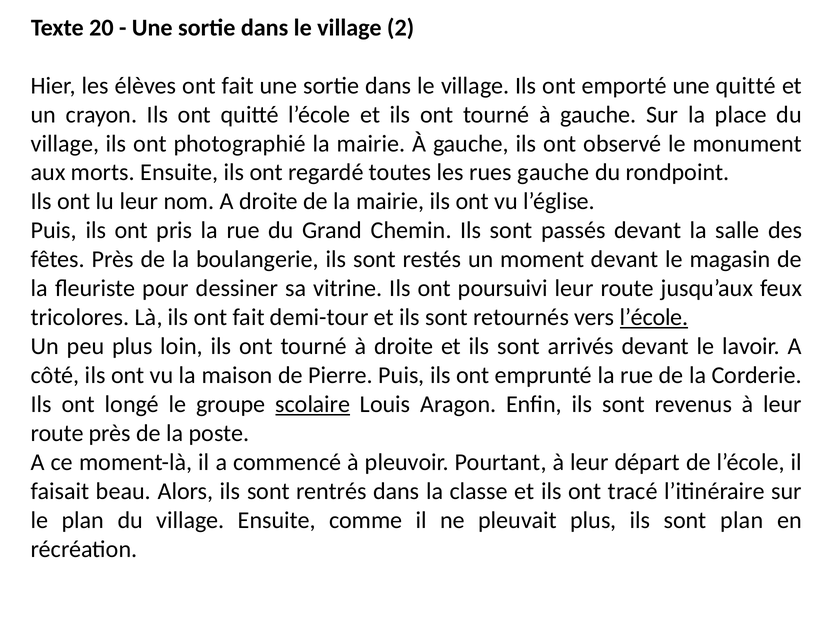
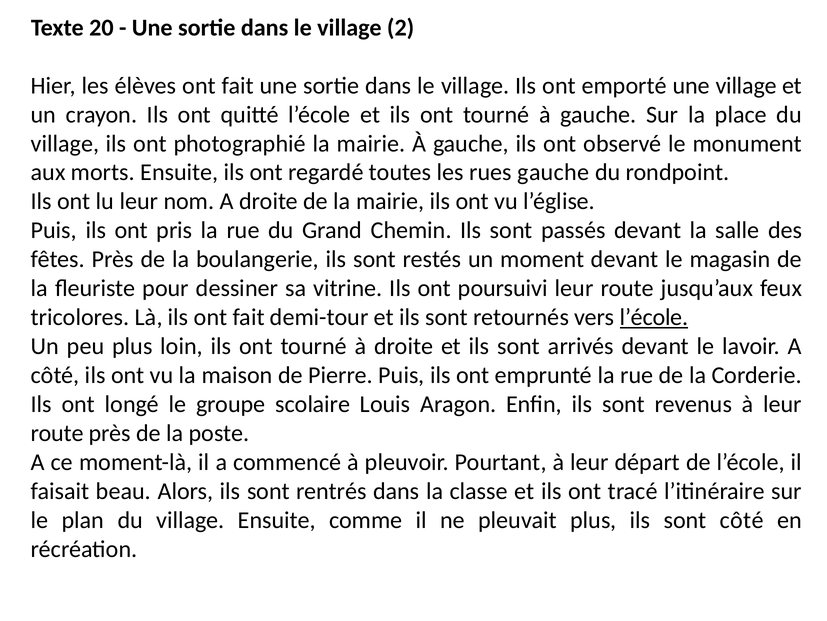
une quitté: quitté -> village
scolaire underline: present -> none
sont plan: plan -> côté
